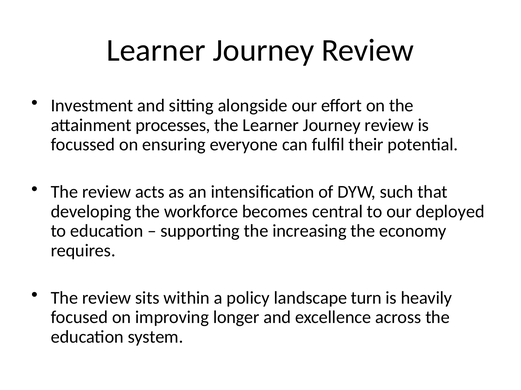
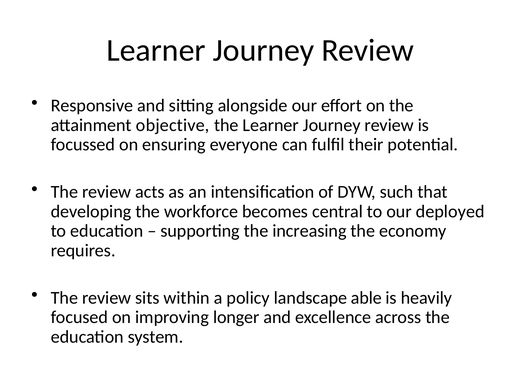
Investment: Investment -> Responsive
processes: processes -> objective
turn: turn -> able
